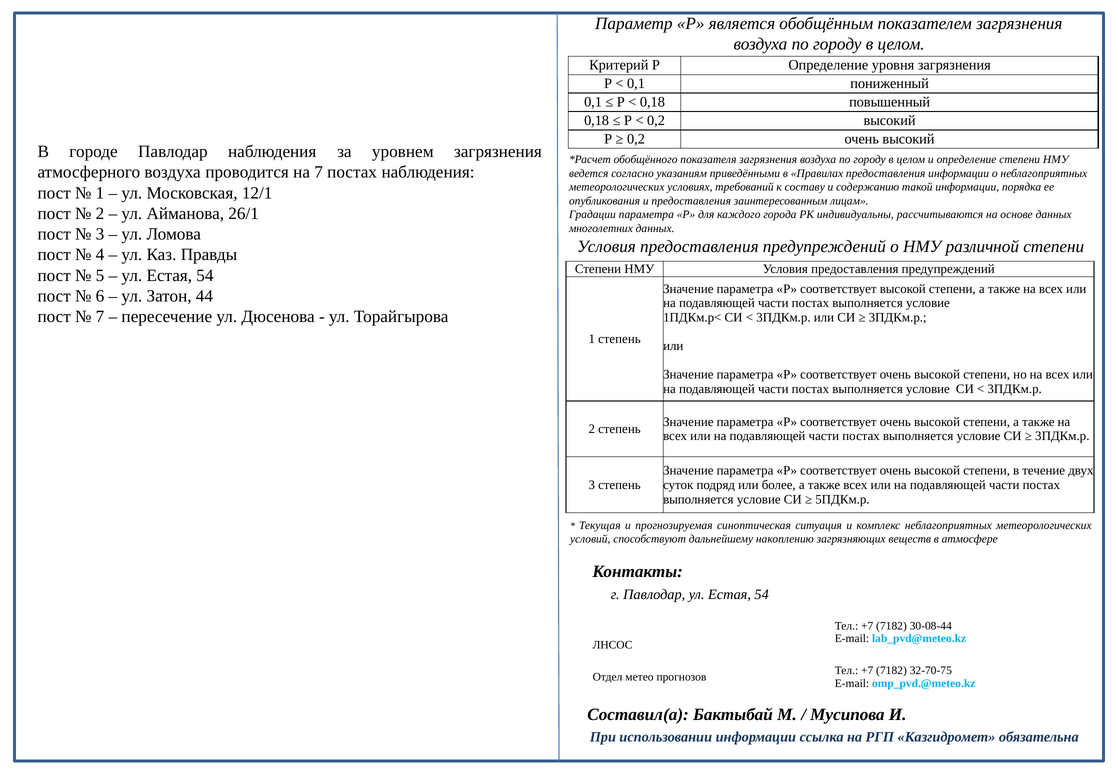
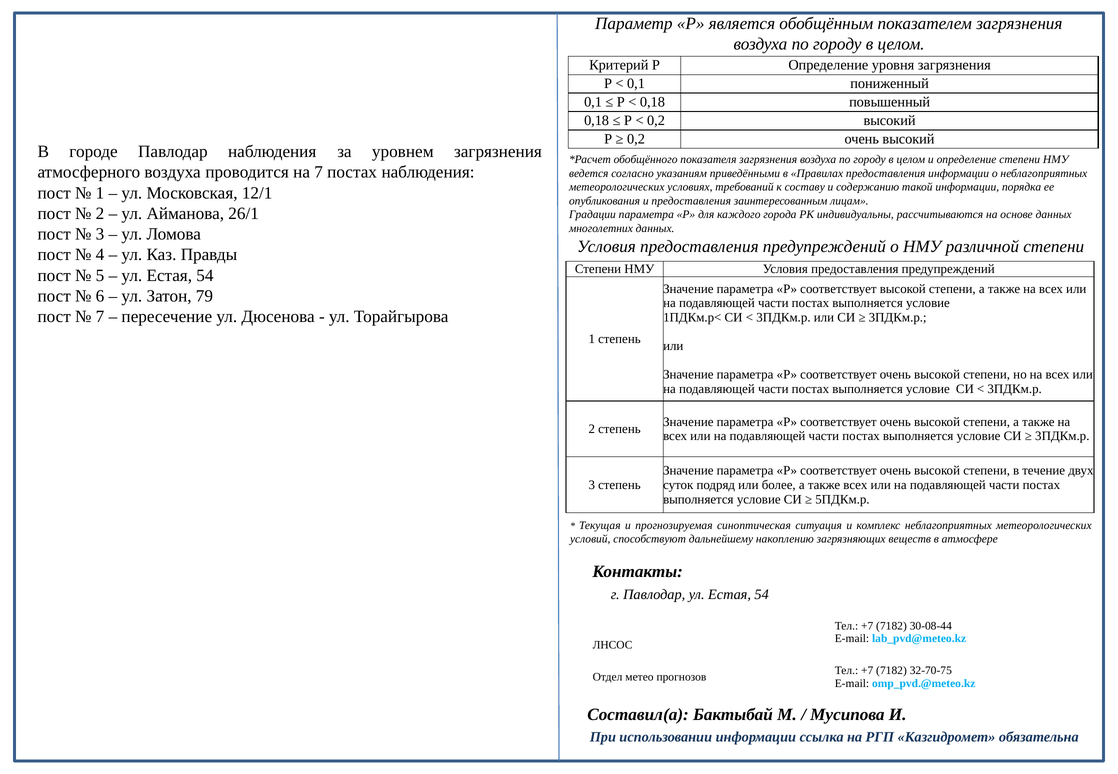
44: 44 -> 79
